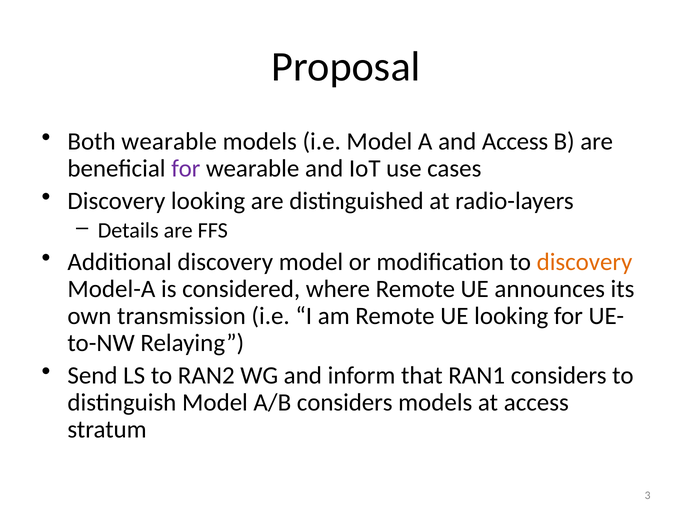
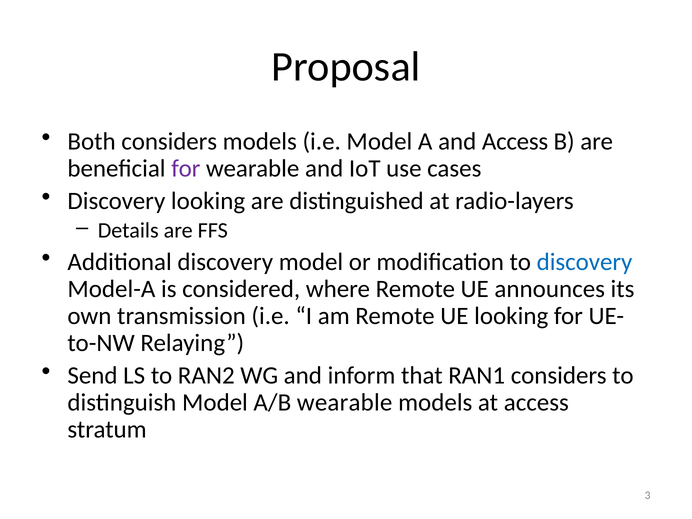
Both wearable: wearable -> considers
discovery at (585, 262) colour: orange -> blue
A/B considers: considers -> wearable
